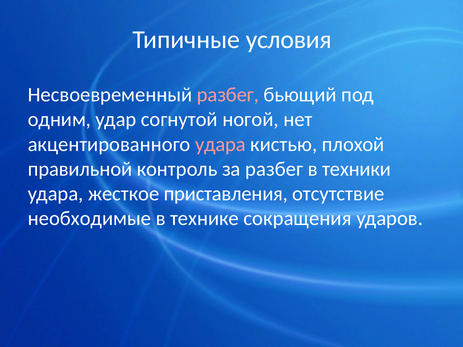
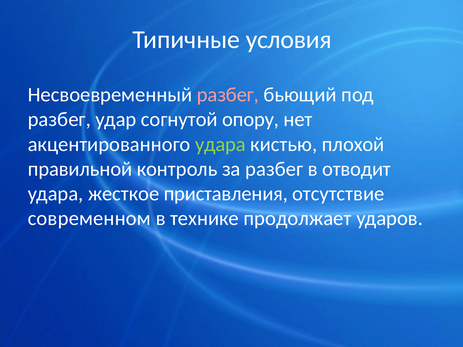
одним at (59, 120): одним -> разбег
ногой: ногой -> опору
удара at (220, 144) colour: pink -> light green
техники: техники -> отводит
необходимые: необходимые -> современном
сокращения: сокращения -> продолжает
